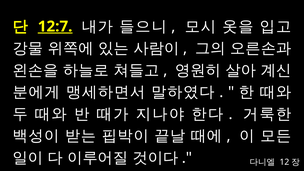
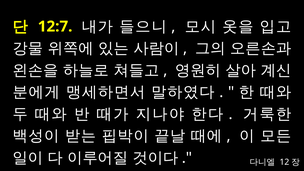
12:7 underline: present -> none
